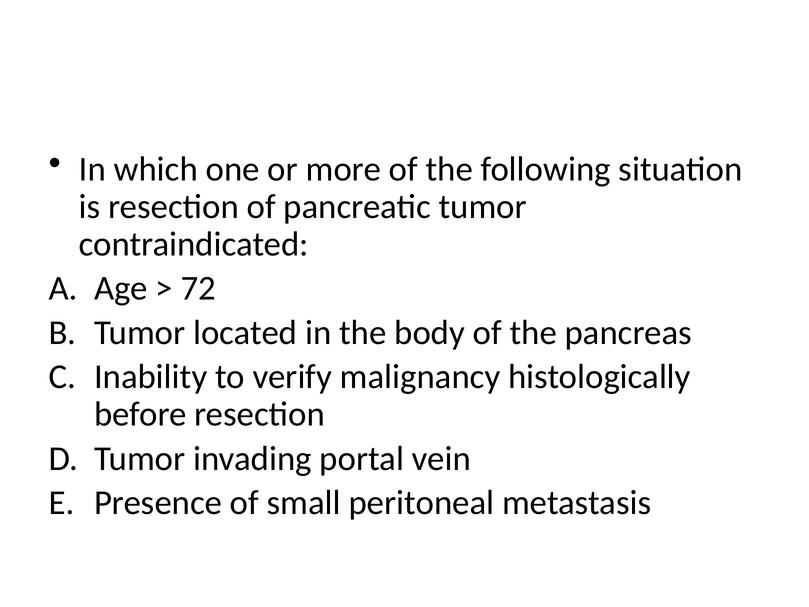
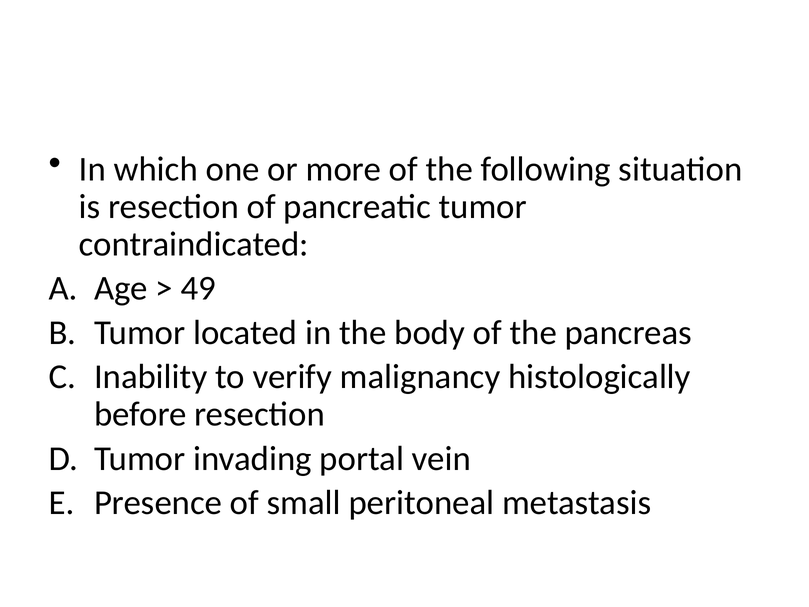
72: 72 -> 49
